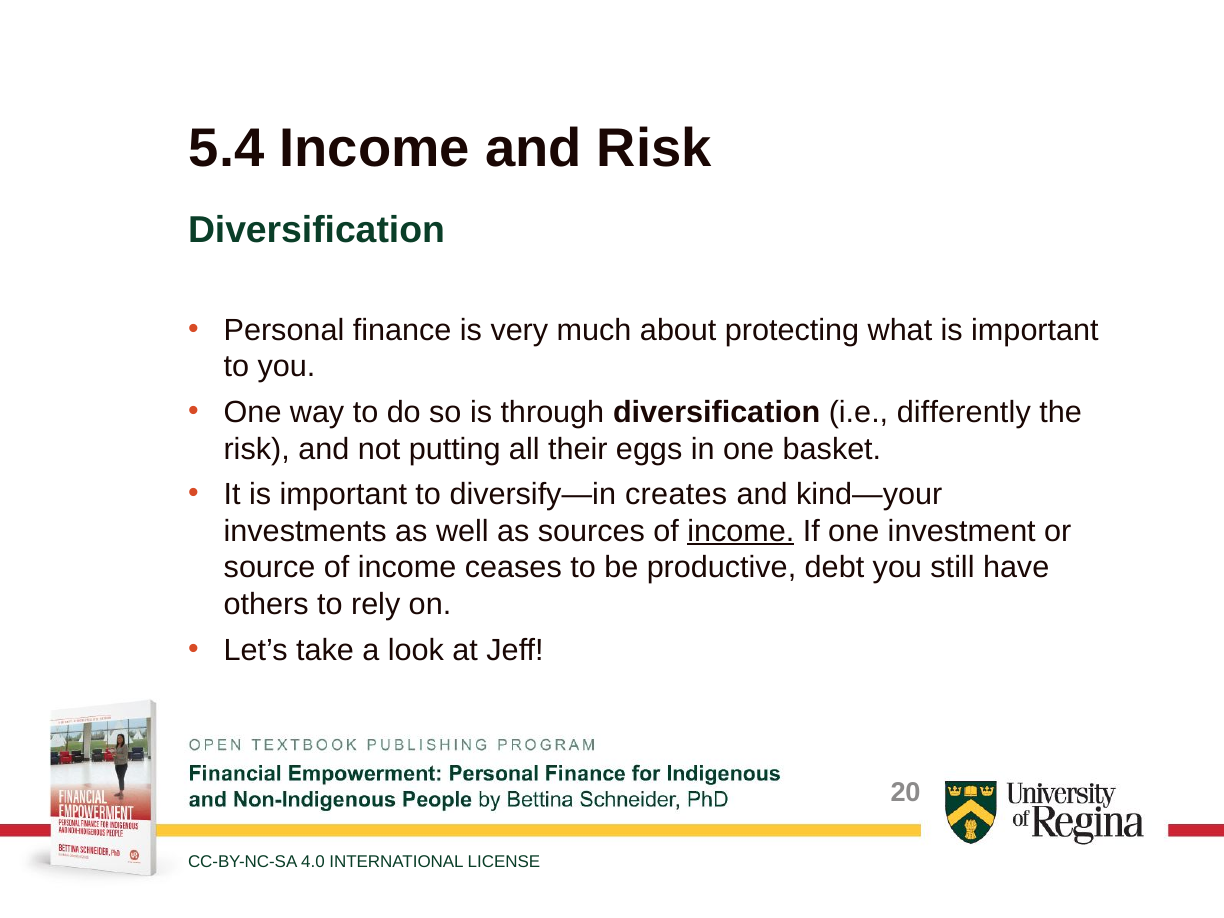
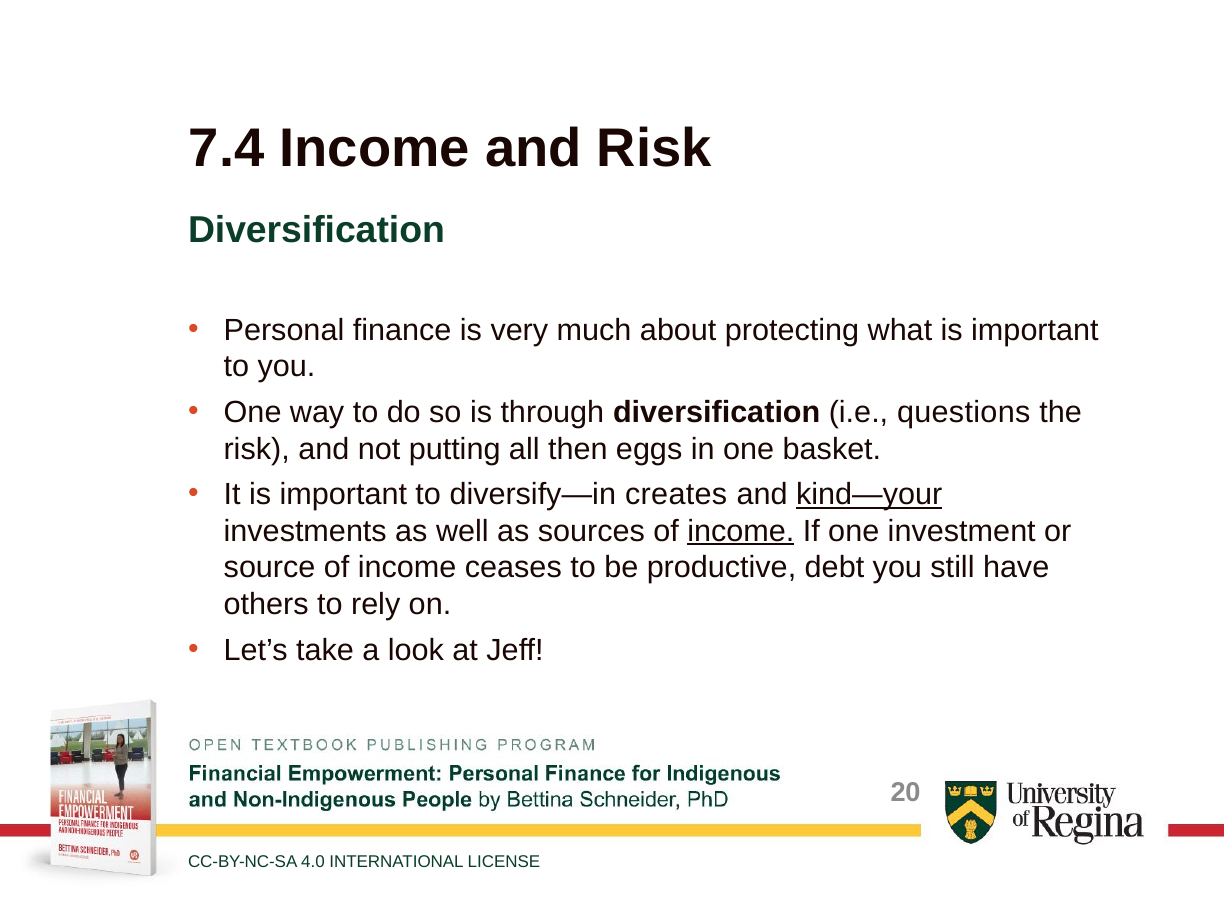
5.4: 5.4 -> 7.4
differently: differently -> questions
their: their -> then
kind—your underline: none -> present
